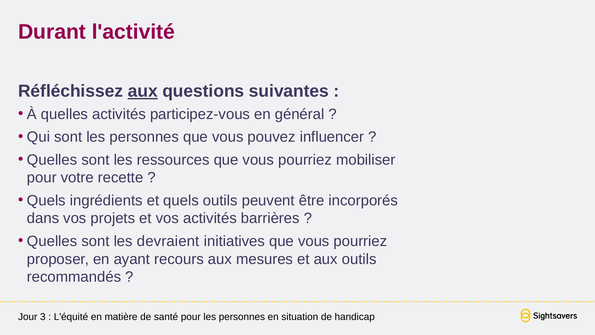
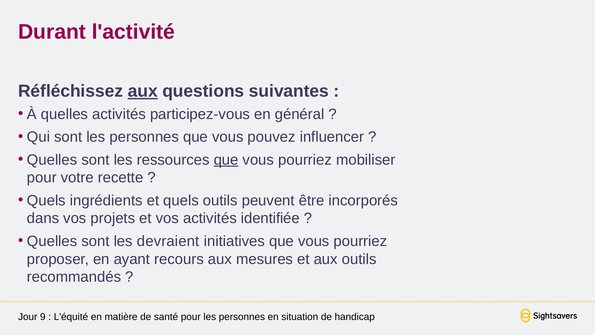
que at (226, 160) underline: none -> present
barrières: barrières -> identifiée
3: 3 -> 9
